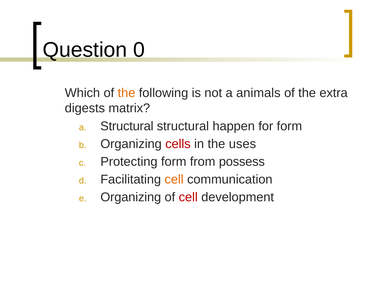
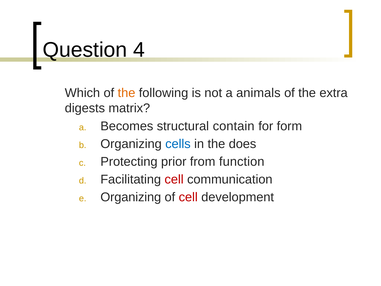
0: 0 -> 4
a Structural: Structural -> Becomes
happen: happen -> contain
cells colour: red -> blue
uses: uses -> does
Protecting form: form -> prior
possess: possess -> function
cell at (174, 179) colour: orange -> red
